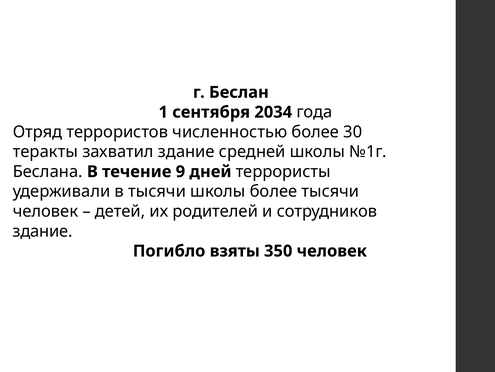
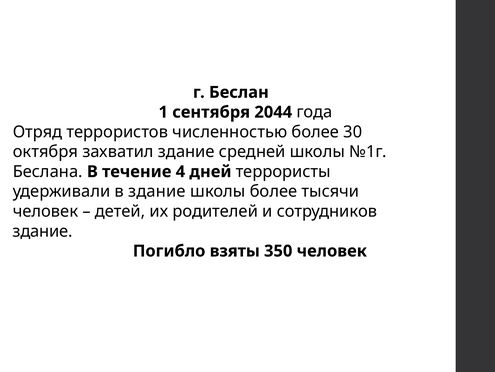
2034: 2034 -> 2044
теракты: теракты -> октября
9: 9 -> 4
в тысячи: тысячи -> здание
